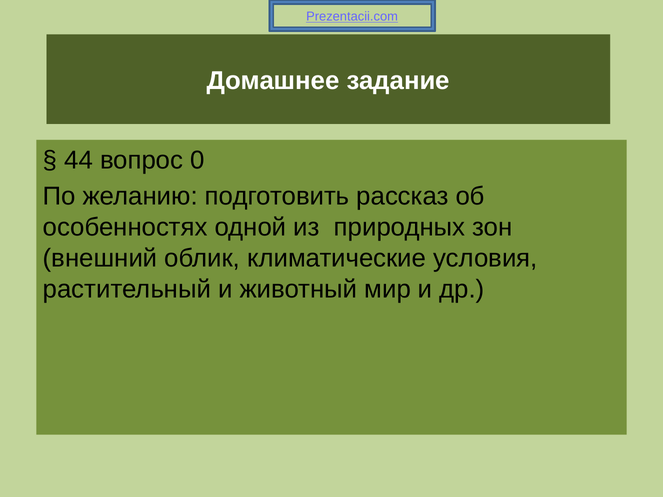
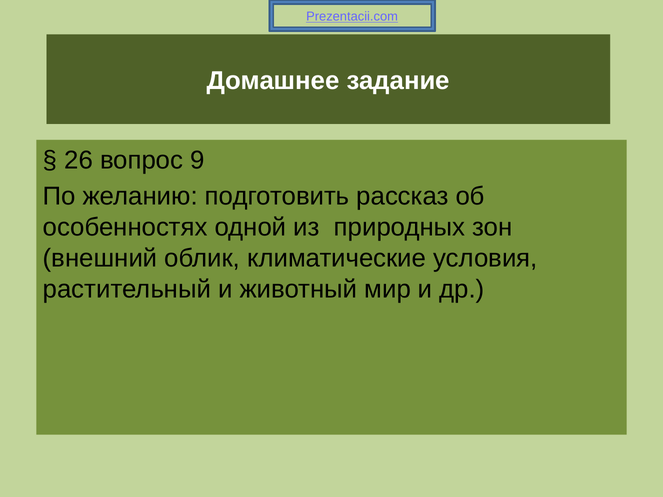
44: 44 -> 26
0: 0 -> 9
